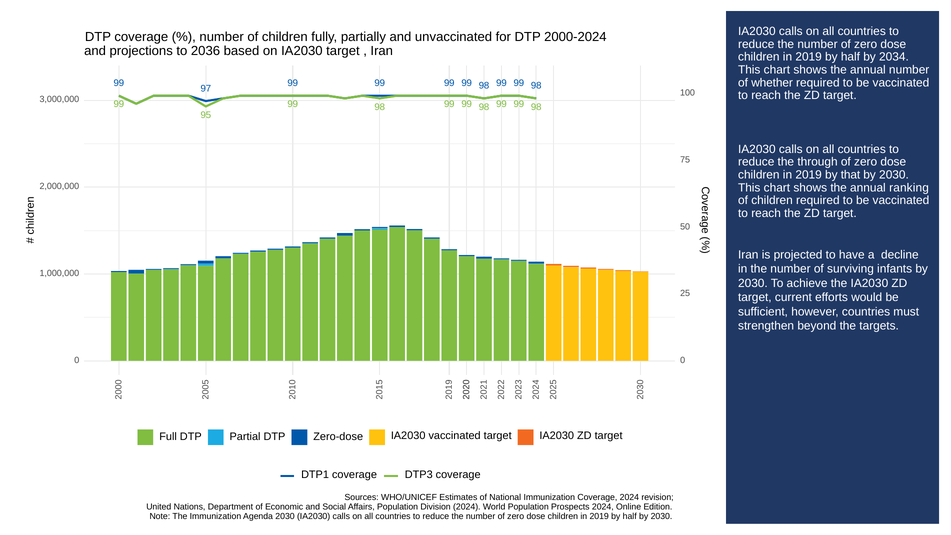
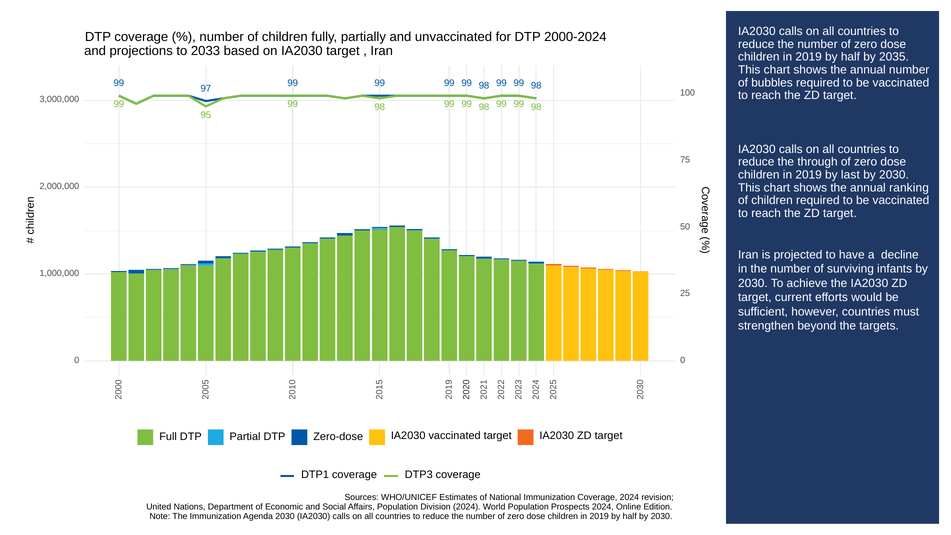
2036: 2036 -> 2033
2034: 2034 -> 2035
whether: whether -> bubbles
that: that -> last
